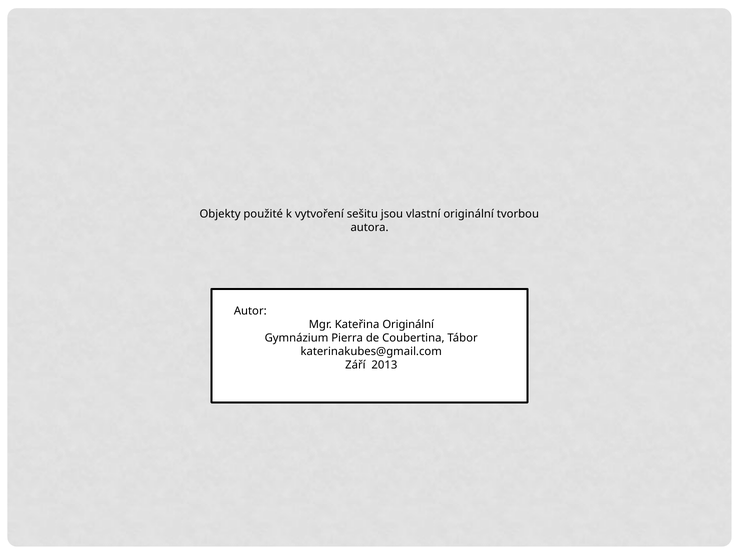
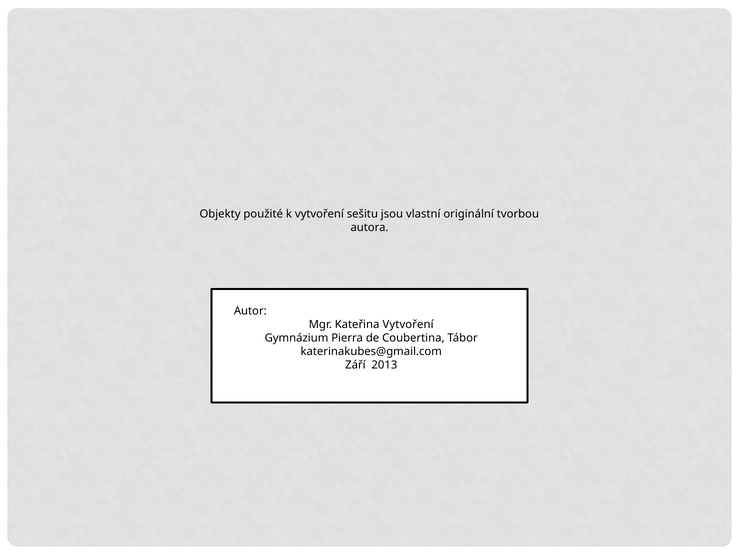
Kateřina Originální: Originální -> Vytvoření
